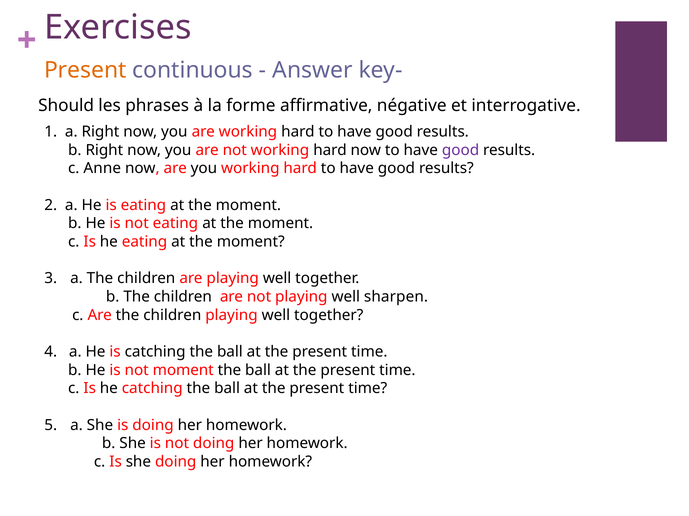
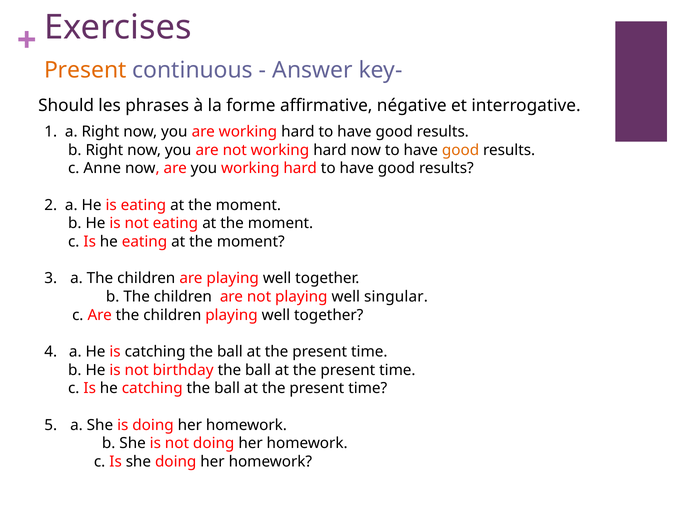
good at (461, 150) colour: purple -> orange
sharpen: sharpen -> singular
not moment: moment -> birthday
